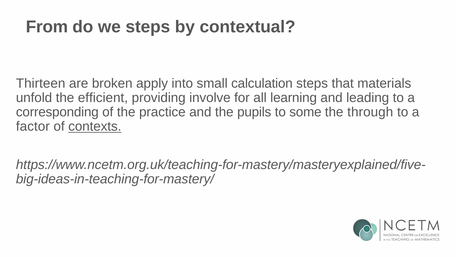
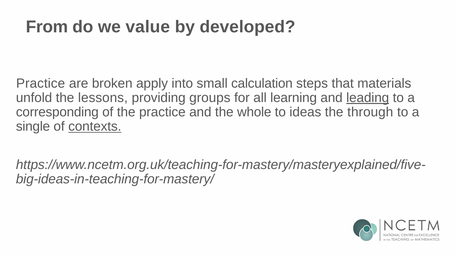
we steps: steps -> value
contextual: contextual -> developed
Thirteen at (41, 83): Thirteen -> Practice
efficient: efficient -> lessons
involve: involve -> groups
leading underline: none -> present
pupils: pupils -> whole
some: some -> ideas
factor: factor -> single
